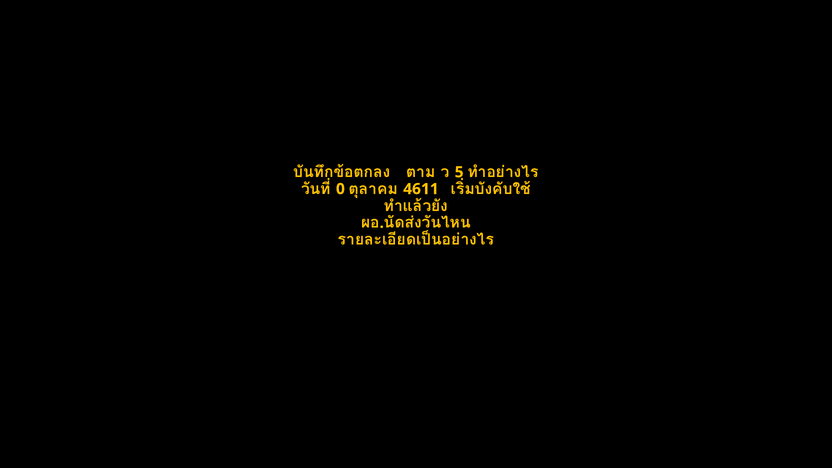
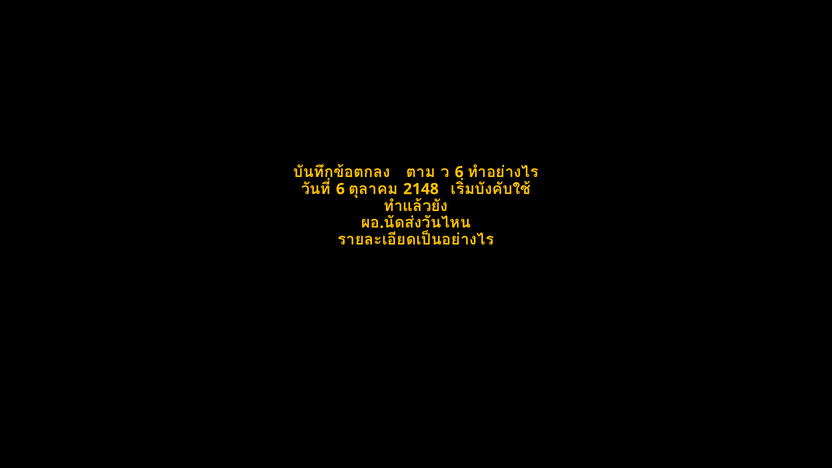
5 at (459, 172): 5 -> 6
0 at (340, 189): 0 -> 6
4611: 4611 -> 2148
